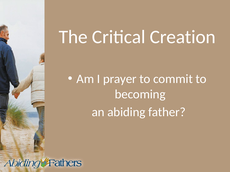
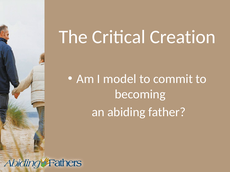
prayer: prayer -> model
